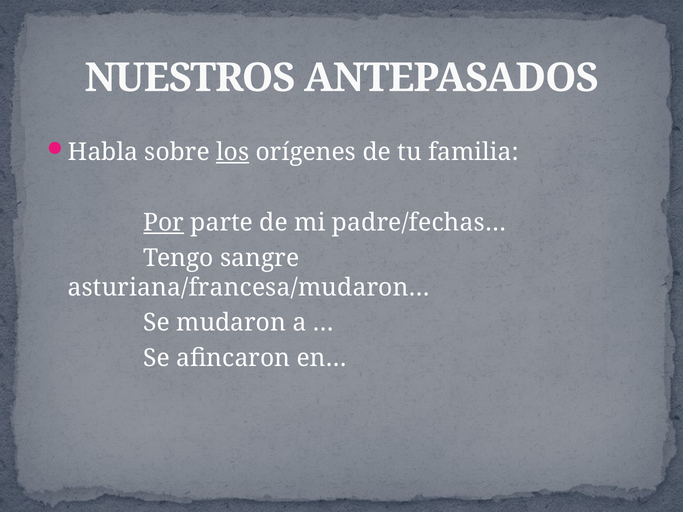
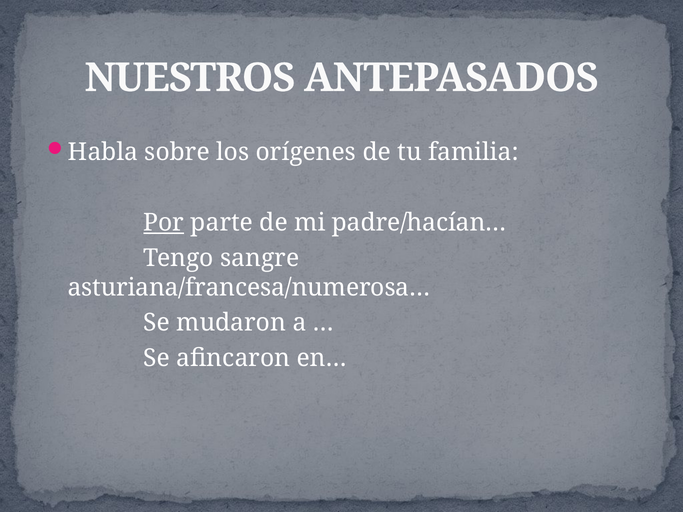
los underline: present -> none
padre/fechas…: padre/fechas… -> padre/hacían…
asturiana/francesa/mudaron…: asturiana/francesa/mudaron… -> asturiana/francesa/numerosa…
